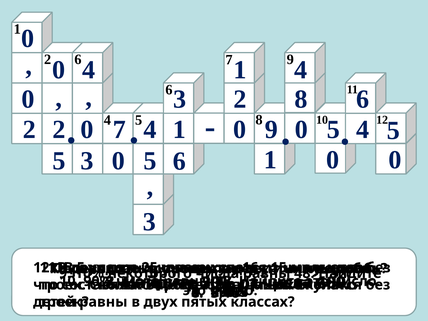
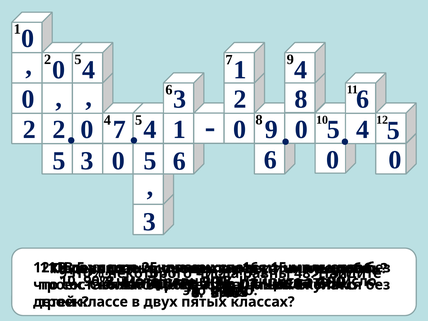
2 6: 6 -> 5
3 1: 1 -> 6
равны at (103, 302): равны -> классе
